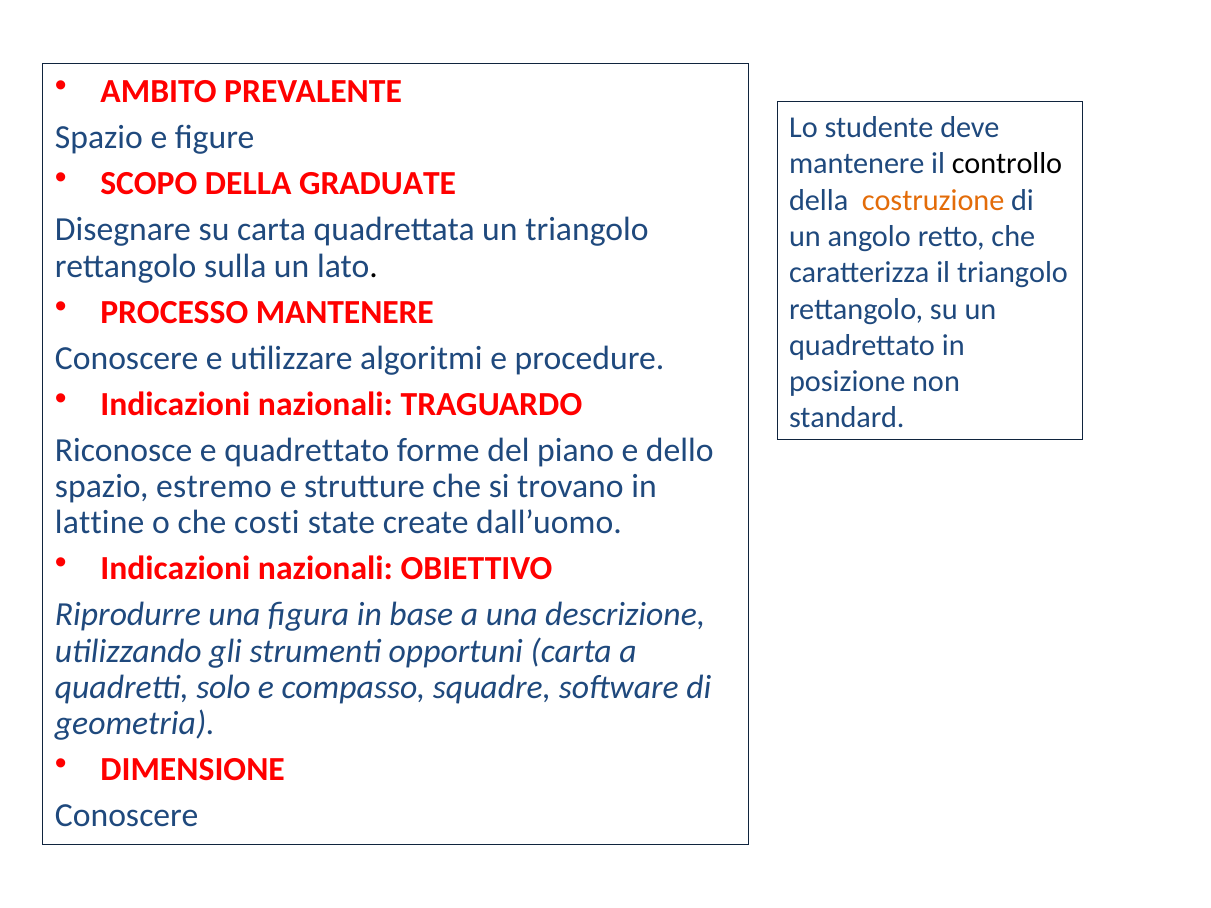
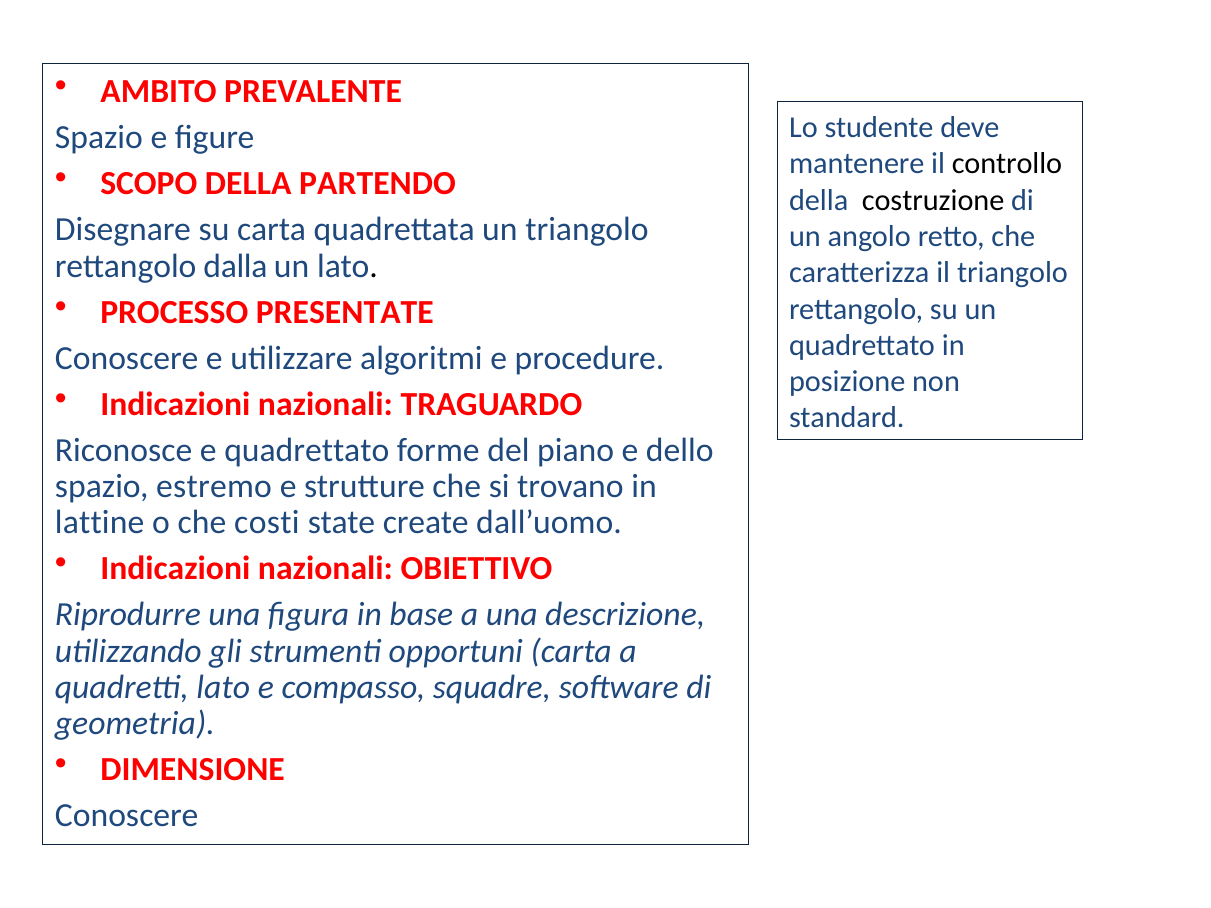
GRADUATE: GRADUATE -> PARTENDO
costruzione colour: orange -> black
sulla: sulla -> dalla
PROCESSO MANTENERE: MANTENERE -> PRESENTATE
quadretti solo: solo -> lato
